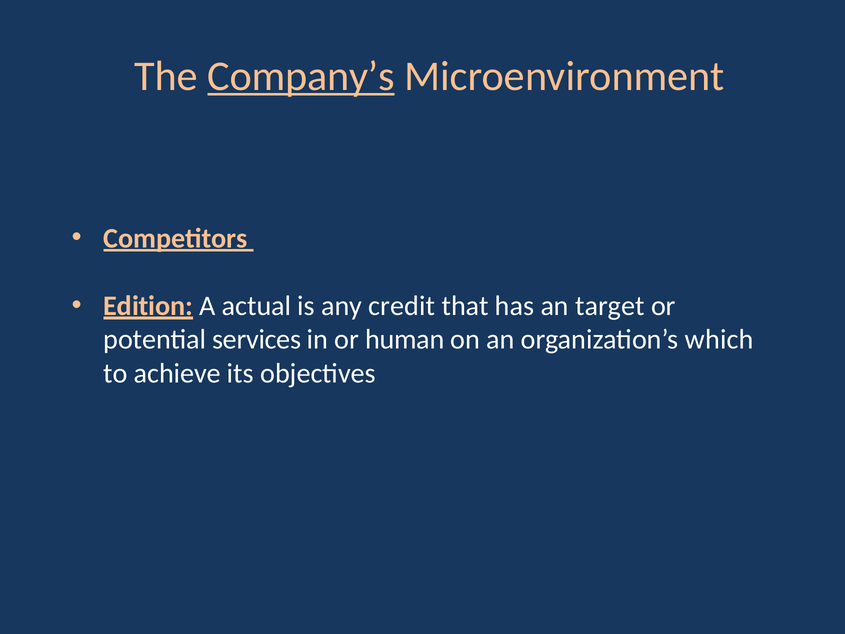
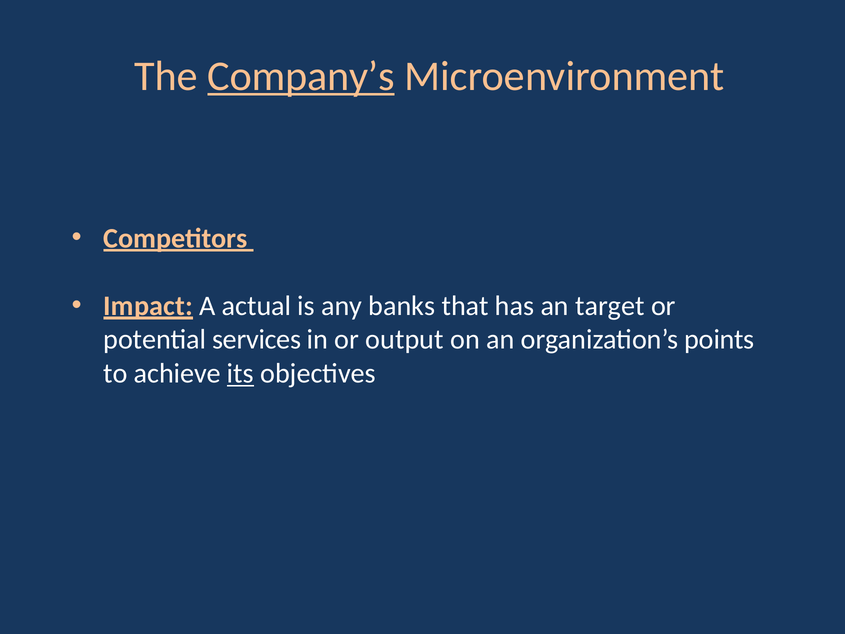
Edition: Edition -> Impact
credit: credit -> banks
human: human -> output
which: which -> points
its underline: none -> present
